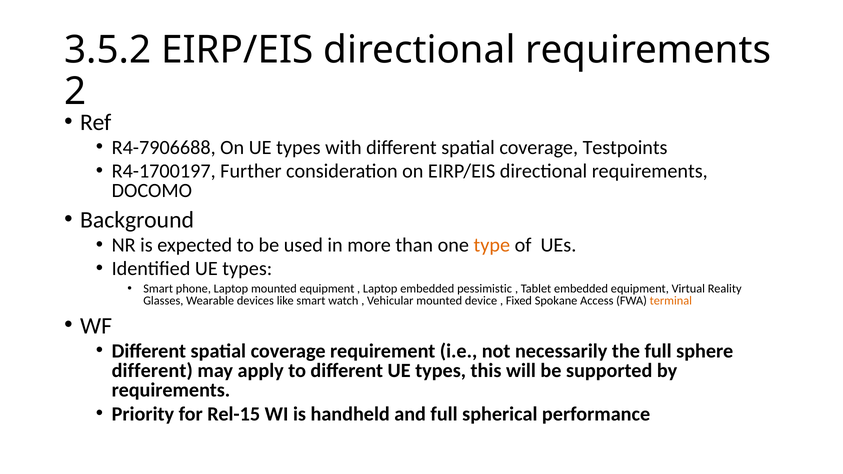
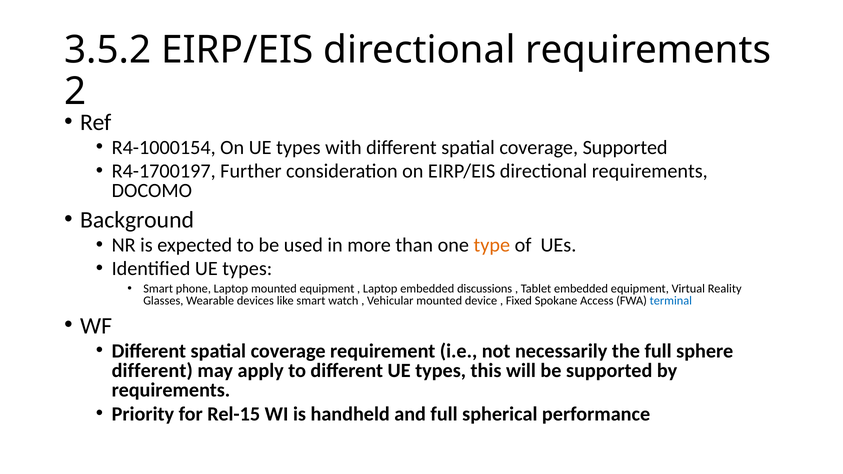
R4-7906688: R4-7906688 -> R4-1000154
coverage Testpoints: Testpoints -> Supported
pessimistic: pessimistic -> discussions
terminal colour: orange -> blue
